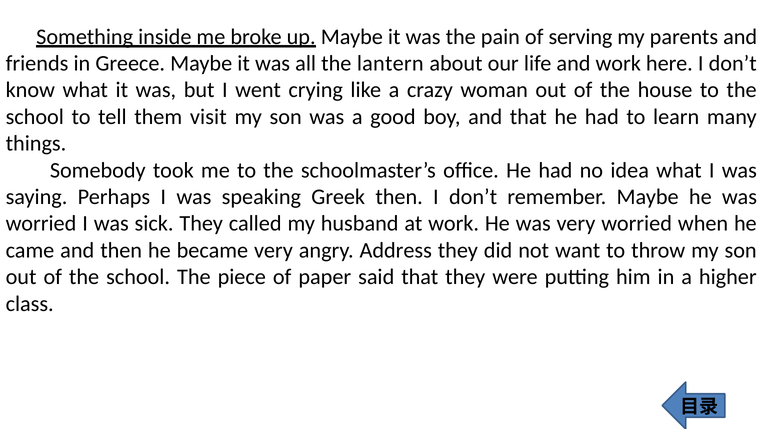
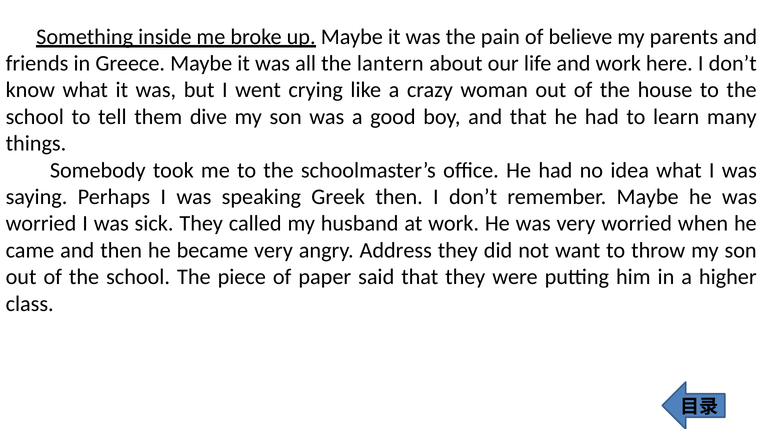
serving: serving -> believe
visit: visit -> dive
